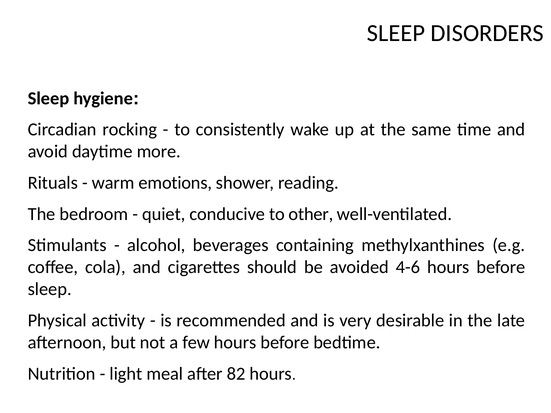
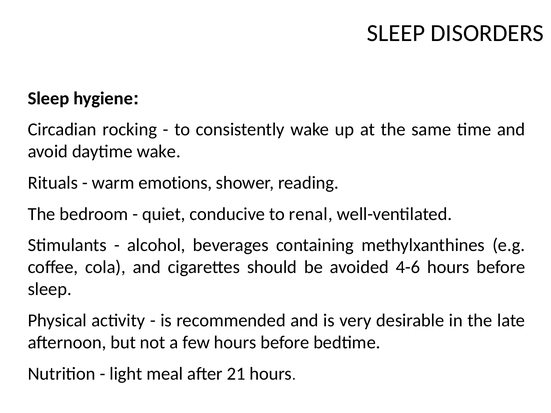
daytime more: more -> wake
other: other -> renal
82: 82 -> 21
